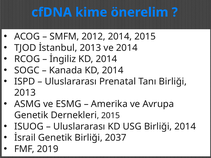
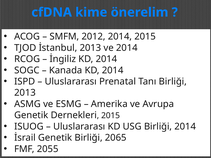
2037: 2037 -> 2065
2019: 2019 -> 2055
